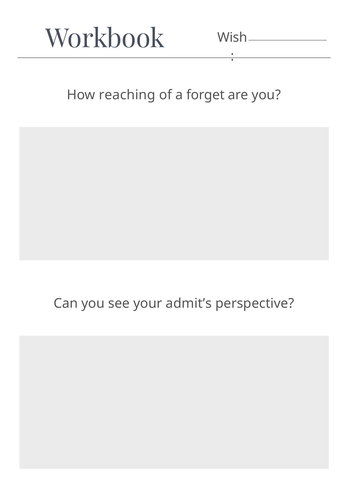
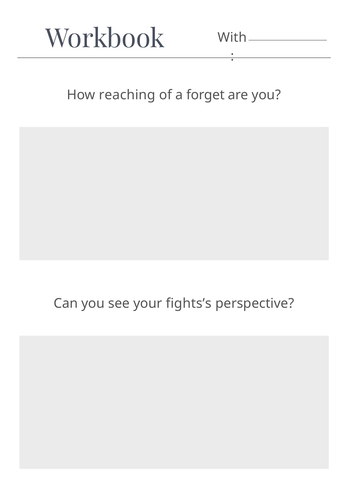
Wish: Wish -> With
admit’s: admit’s -> fights’s
